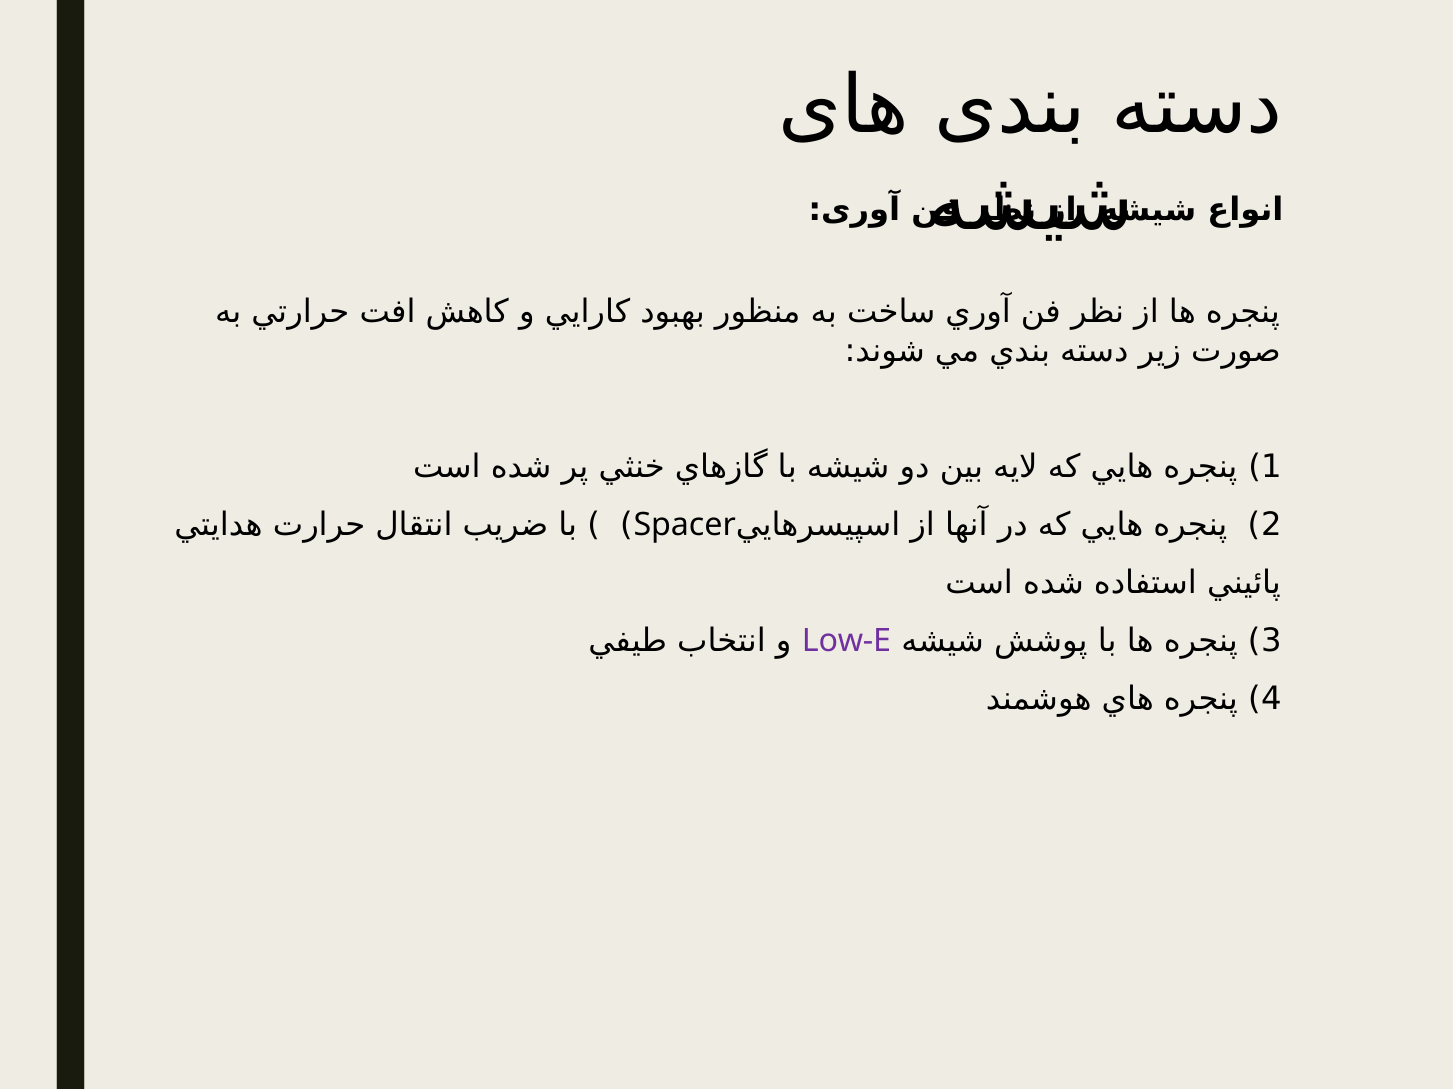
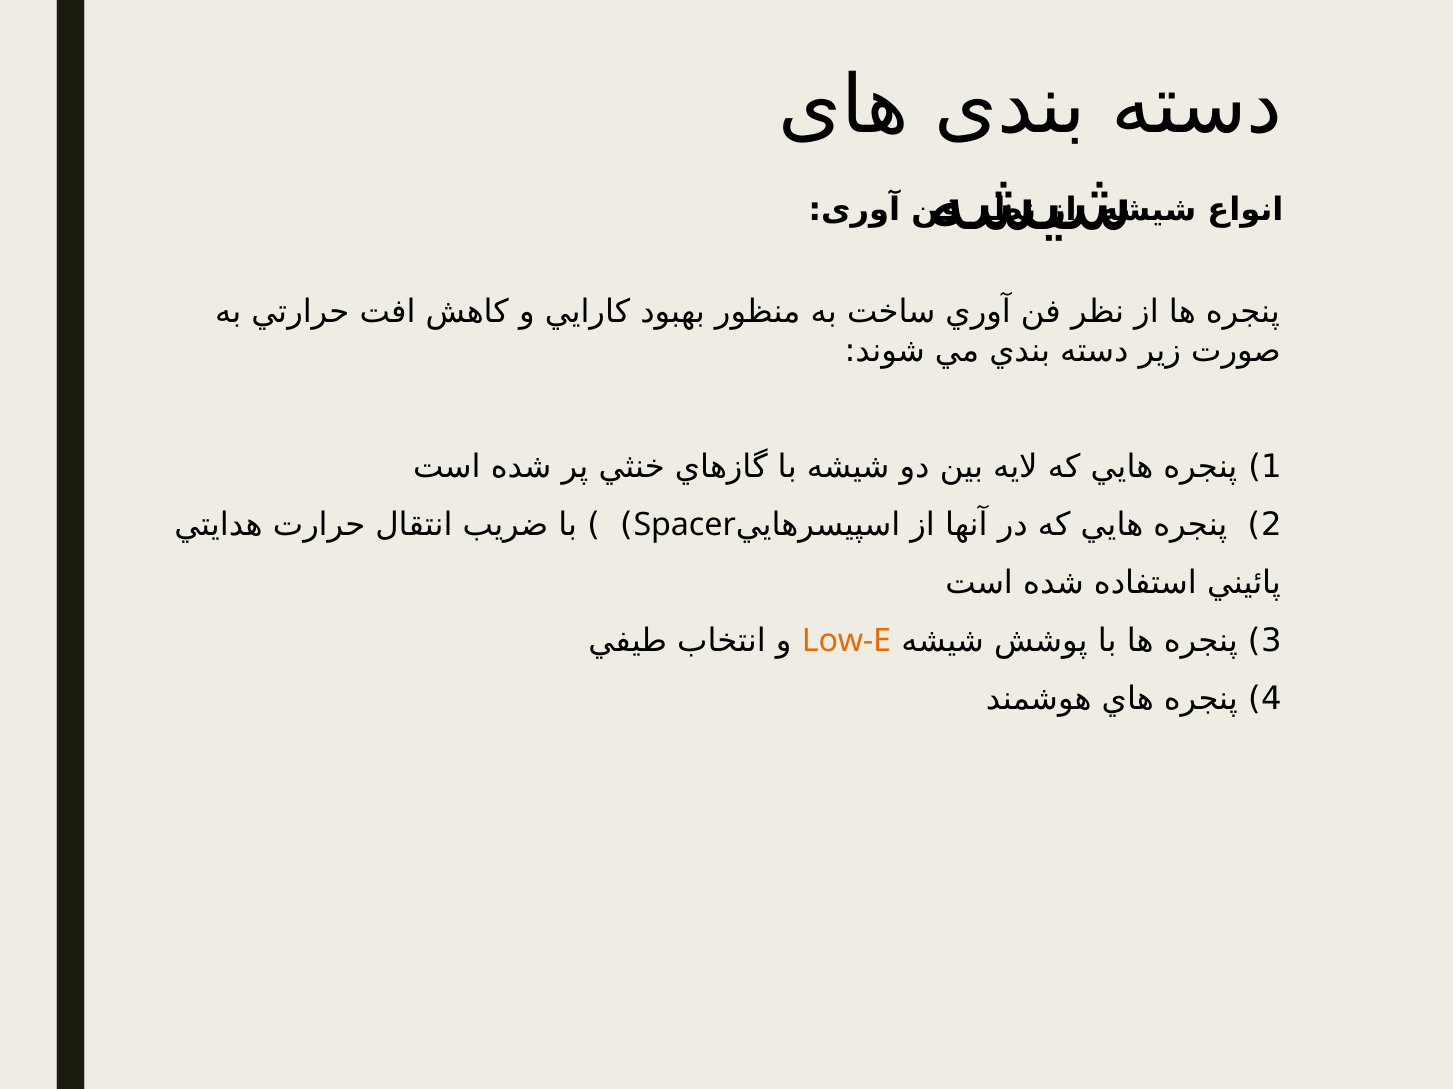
Low-E colour: purple -> orange
